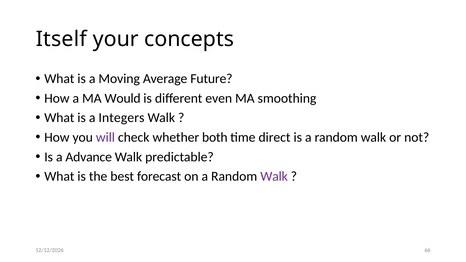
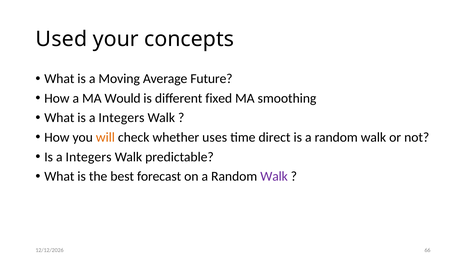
Itself: Itself -> Used
even: even -> fixed
will colour: purple -> orange
both: both -> uses
Advance at (89, 157): Advance -> Integers
